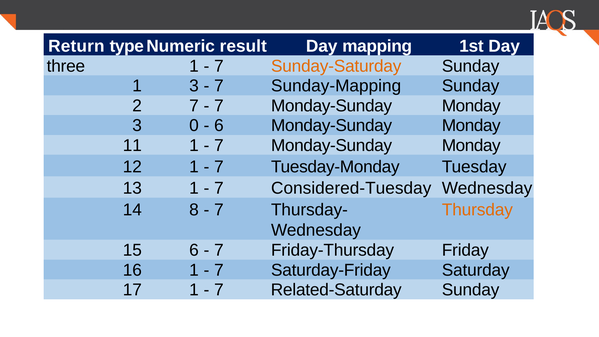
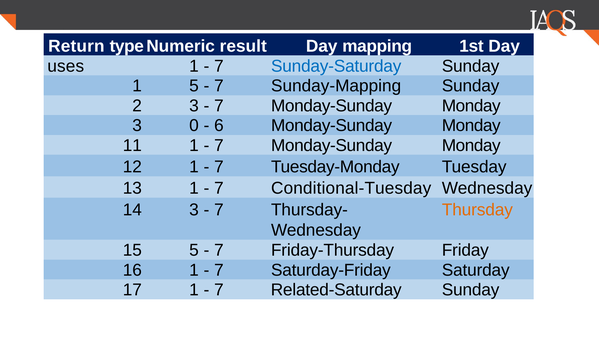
three: three -> uses
Sunday-Saturday colour: orange -> blue
1 3: 3 -> 5
2 7: 7 -> 3
Considered-Tuesday: Considered-Tuesday -> Conditional-Tuesday
14 8: 8 -> 3
15 6: 6 -> 5
